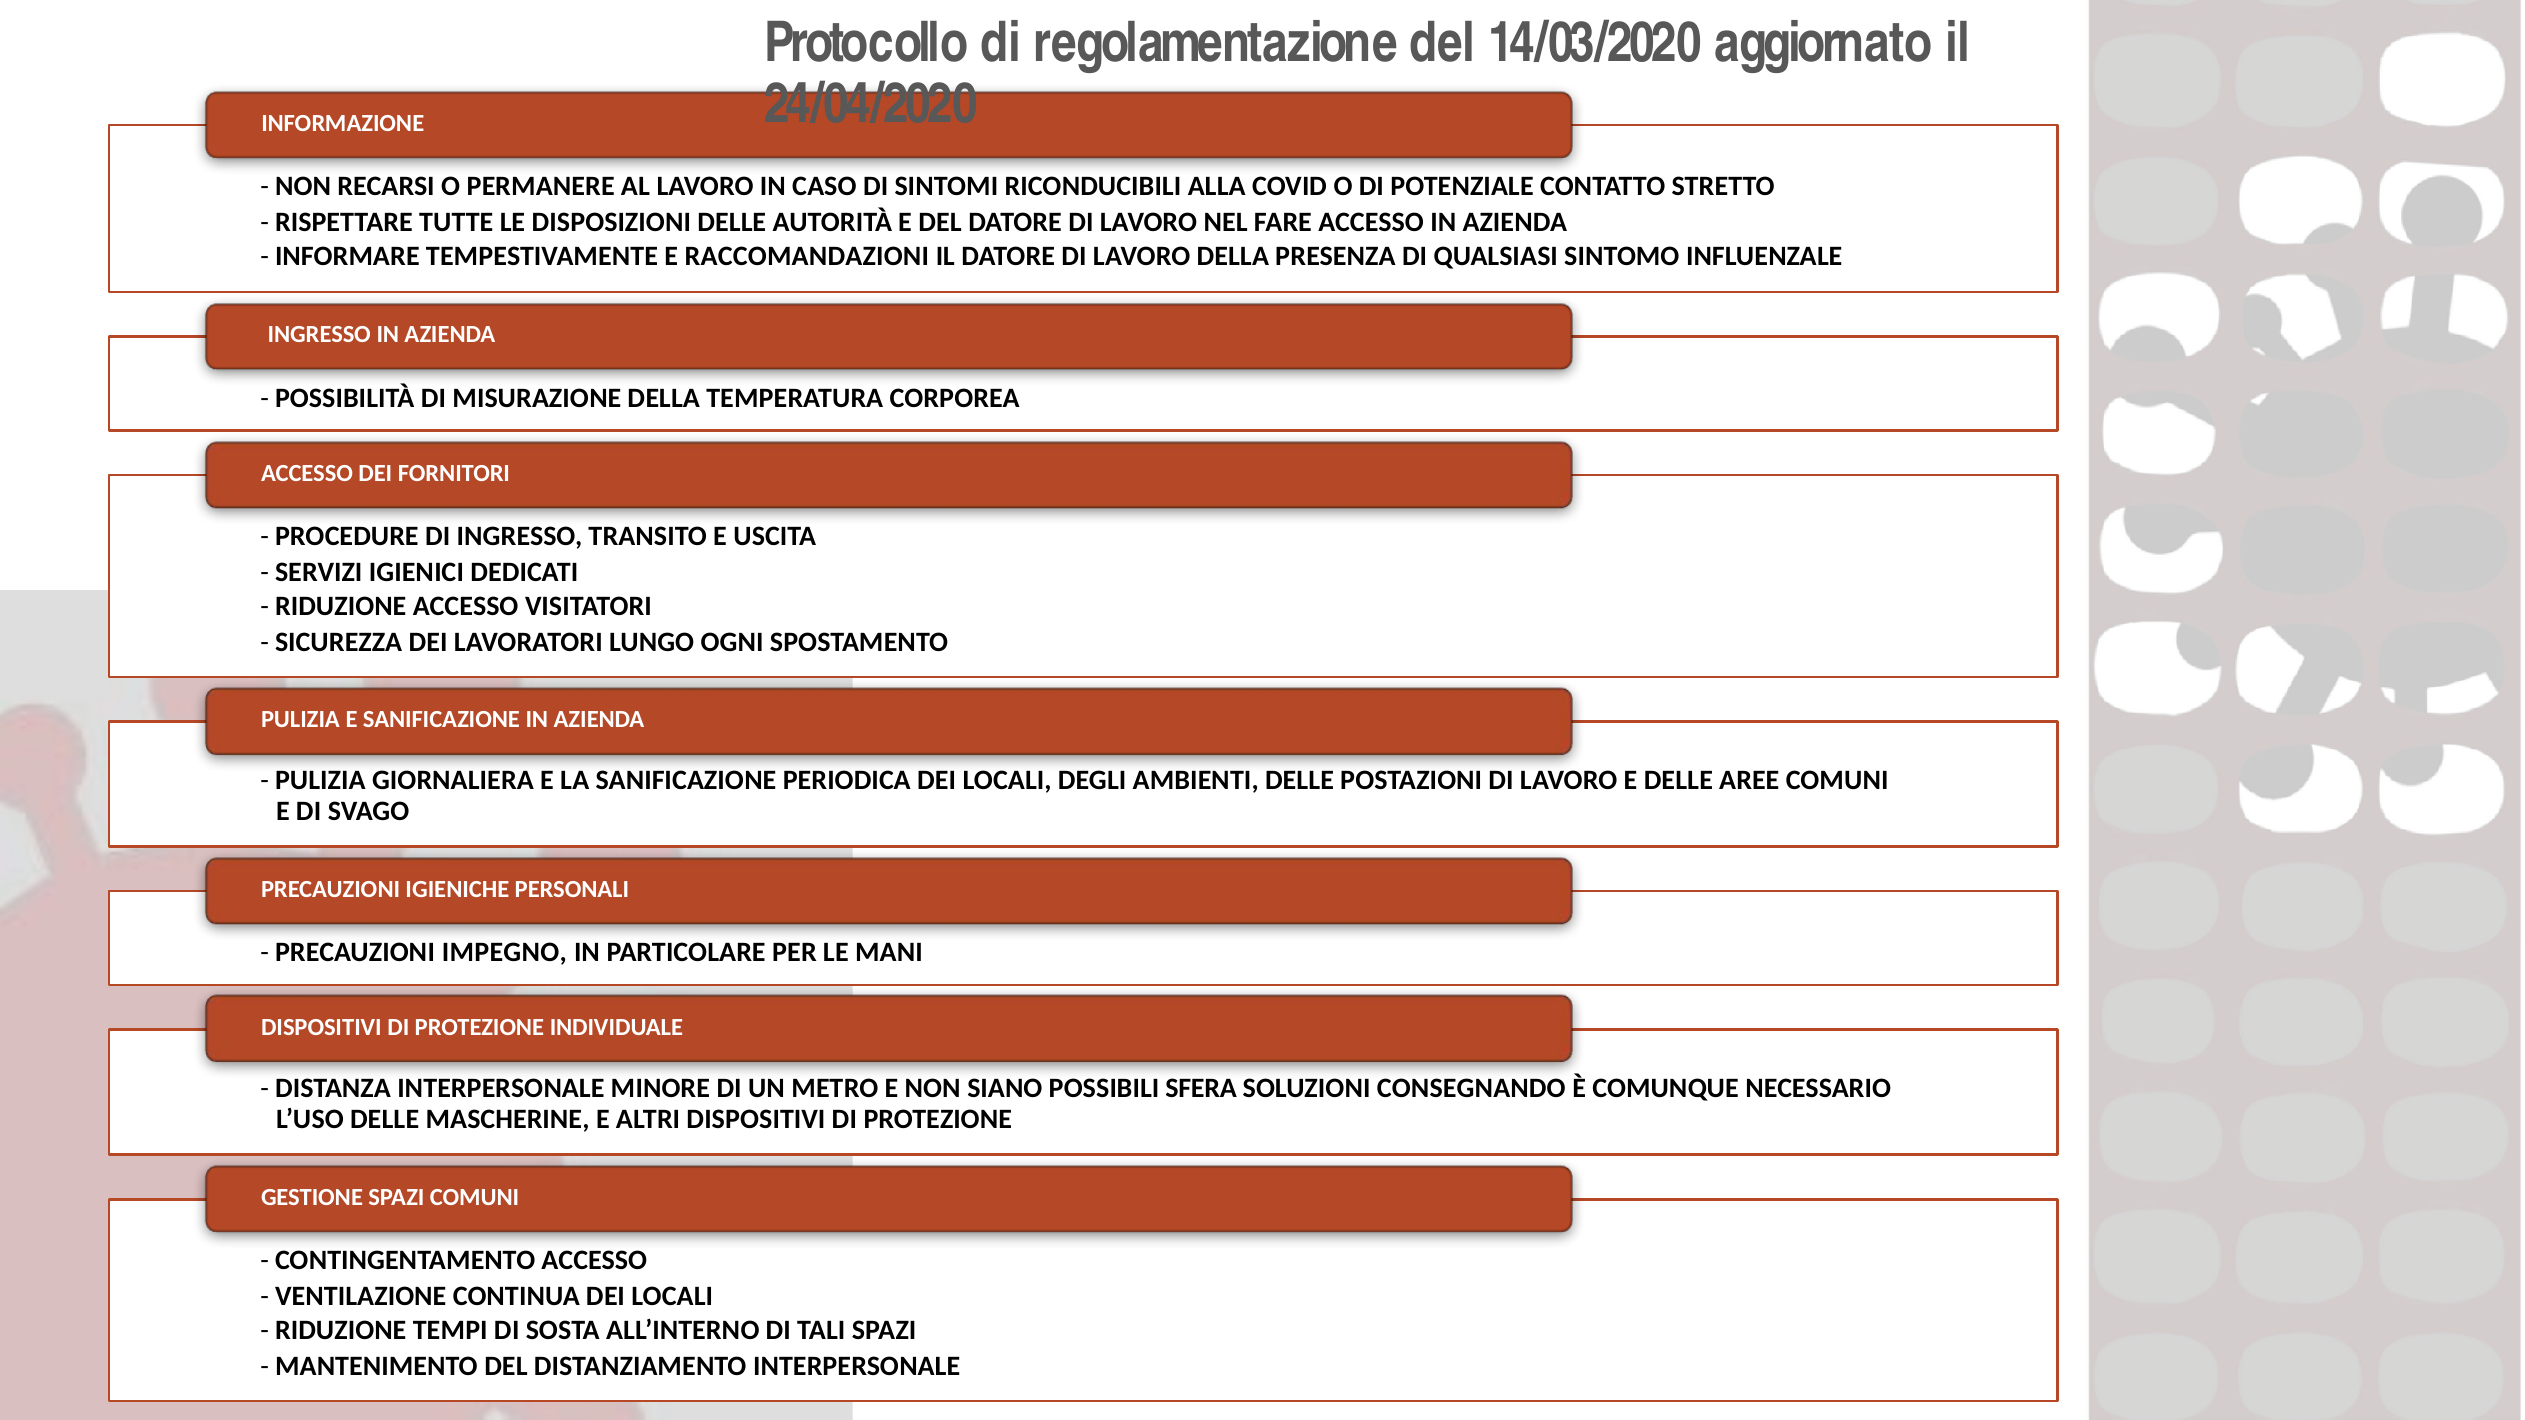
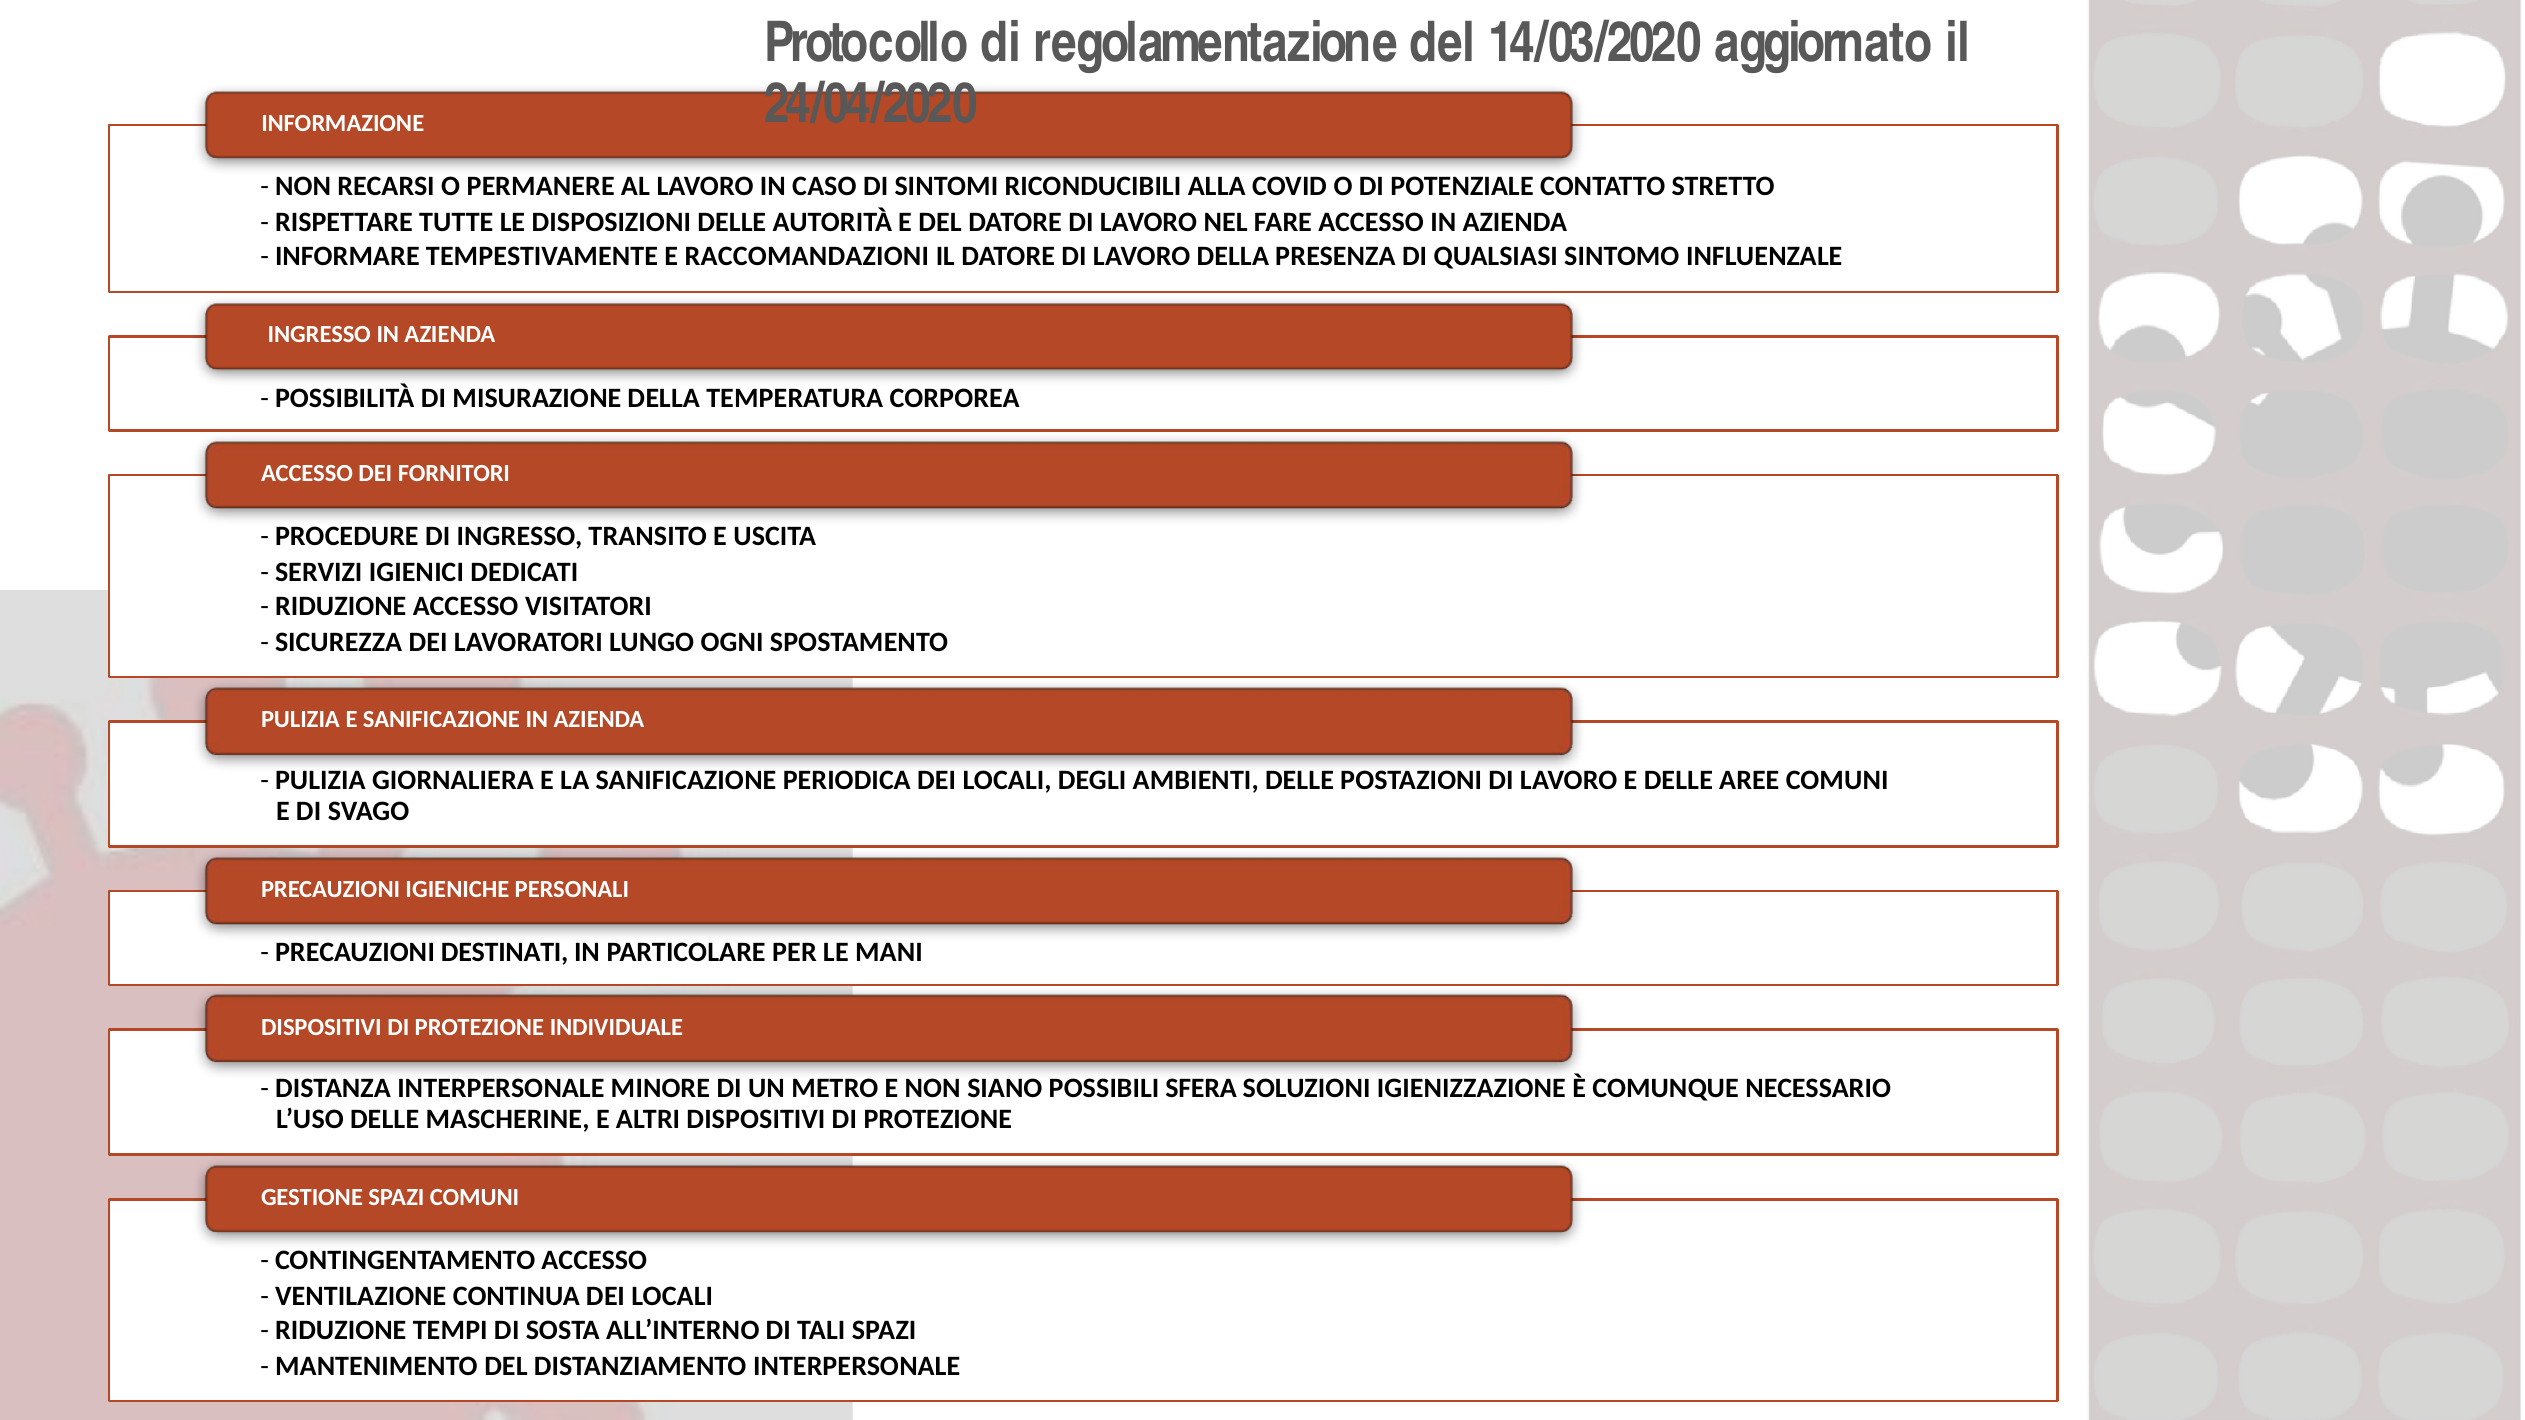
IMPEGNO: IMPEGNO -> DESTINATI
CONSEGNANDO: CONSEGNANDO -> IGIENIZZAZIONE
